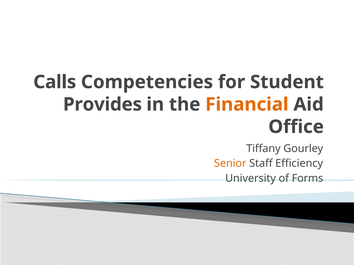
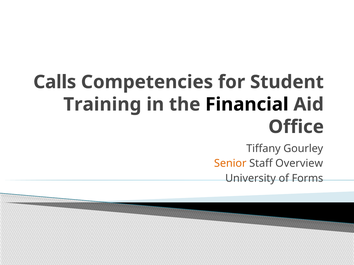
Provides: Provides -> Training
Financial colour: orange -> black
Efficiency: Efficiency -> Overview
